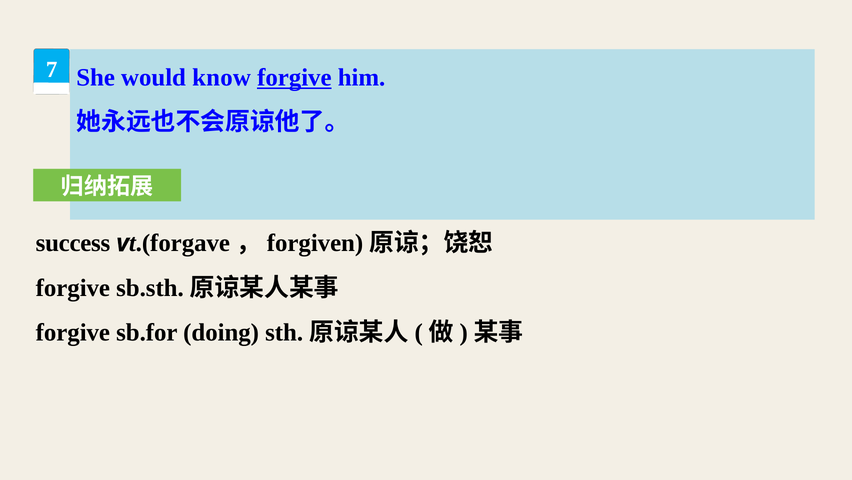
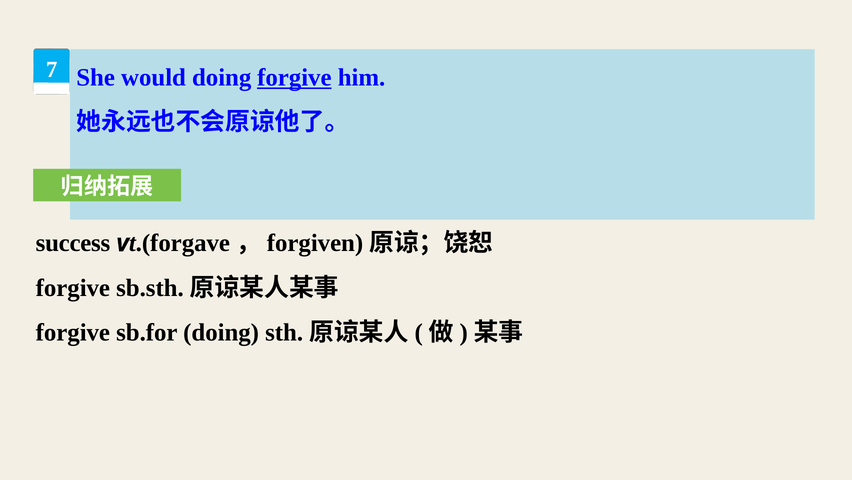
would know: know -> doing
